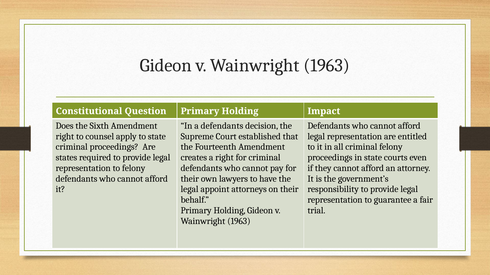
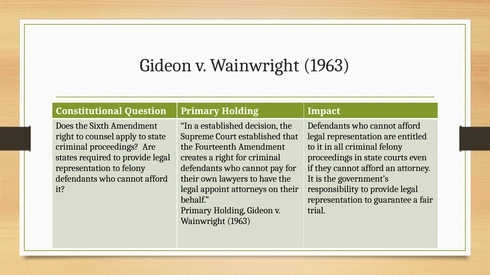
a defendants: defendants -> established
